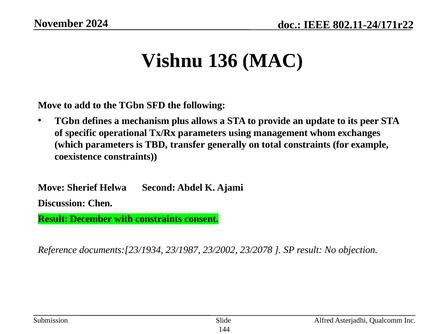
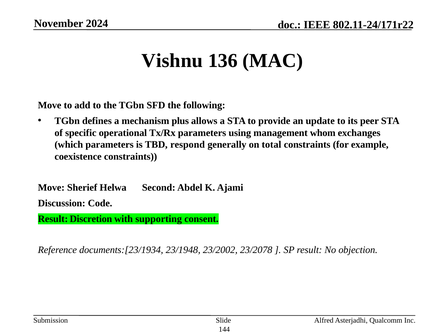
transfer: transfer -> respond
Chen: Chen -> Code
December: December -> Discretion
with constraints: constraints -> supporting
23/1987: 23/1987 -> 23/1948
